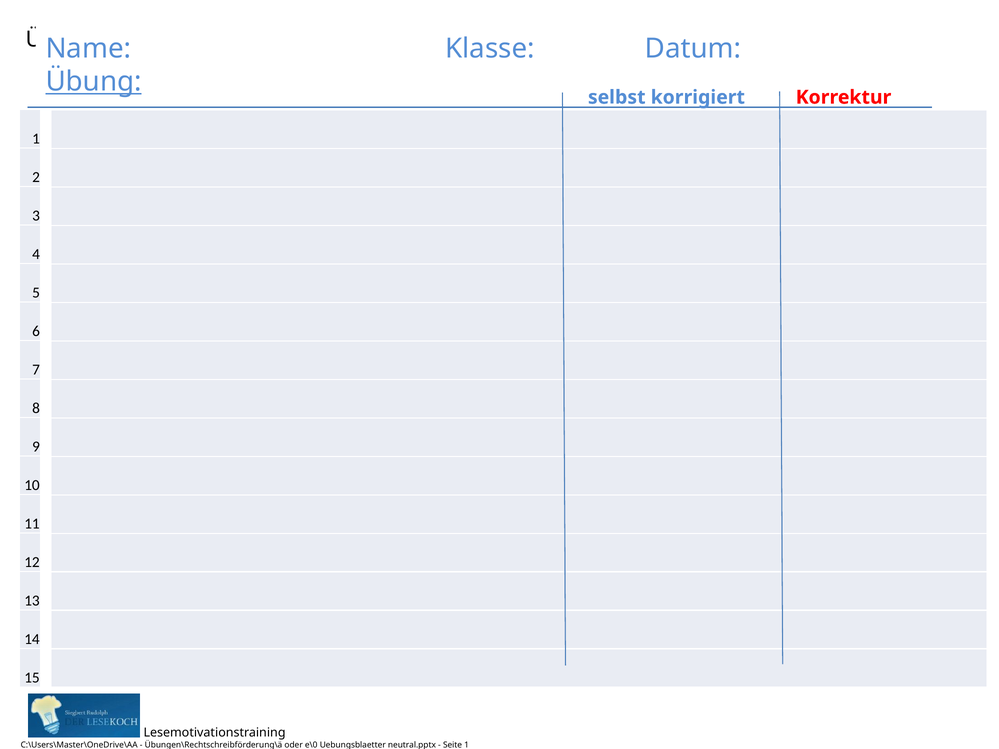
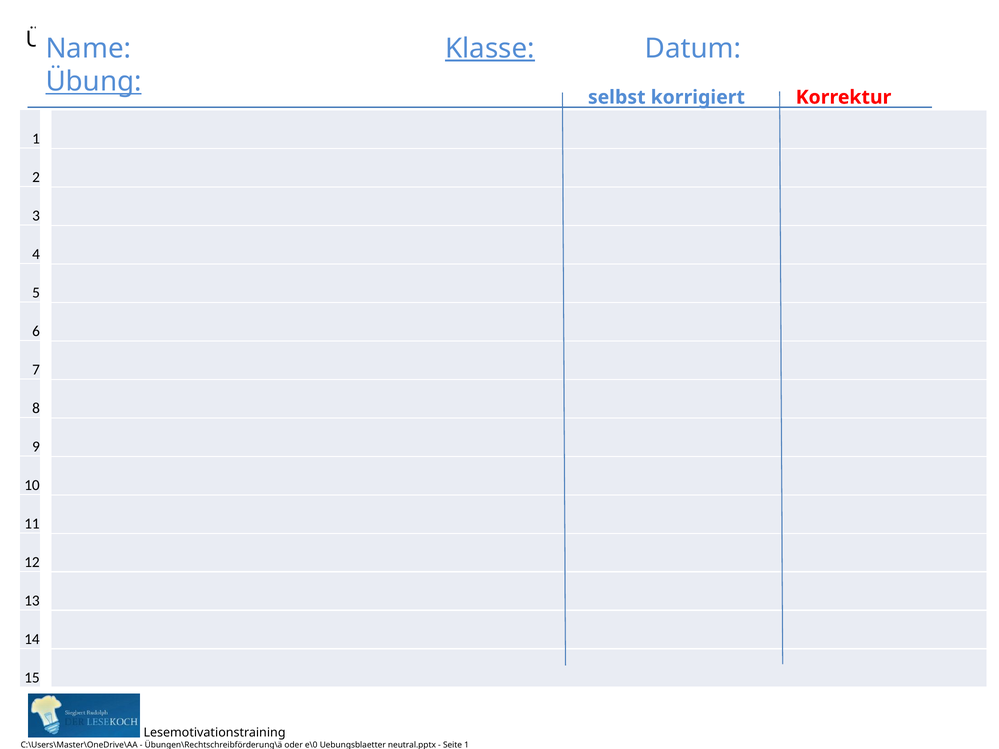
Klasse underline: none -> present
